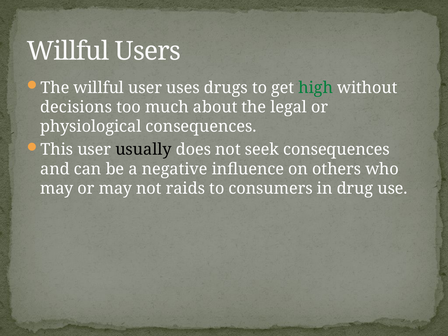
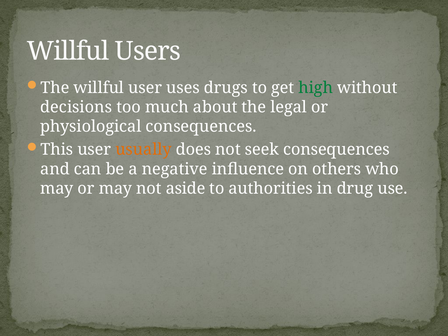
usually colour: black -> orange
raids: raids -> aside
consumers: consumers -> authorities
